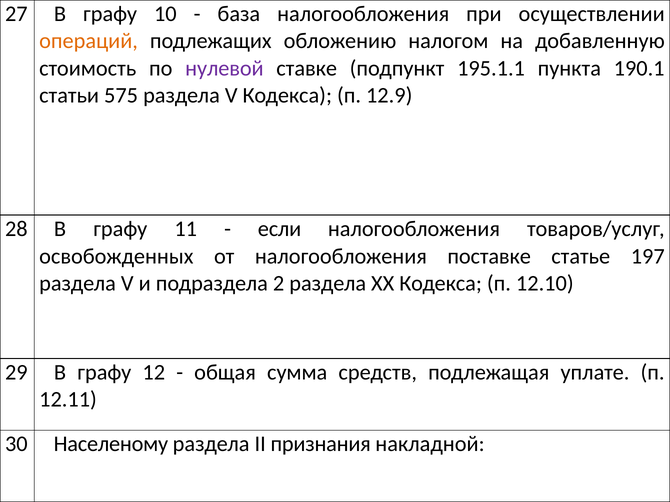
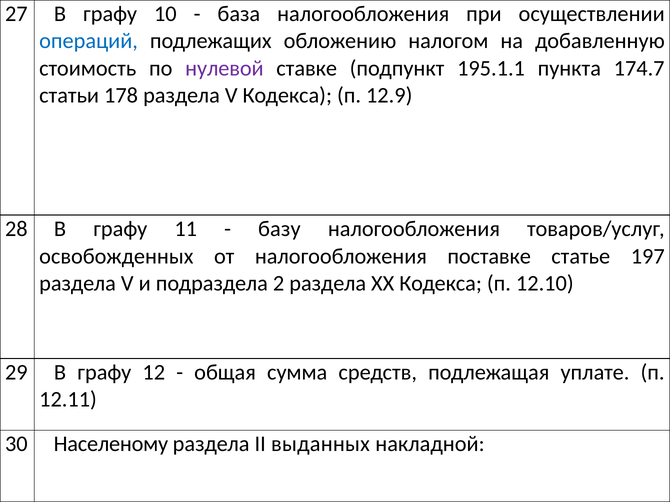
операций colour: orange -> blue
190.1: 190.1 -> 174.7
575: 575 -> 178
если: если -> базу
признания: признания -> выданных
